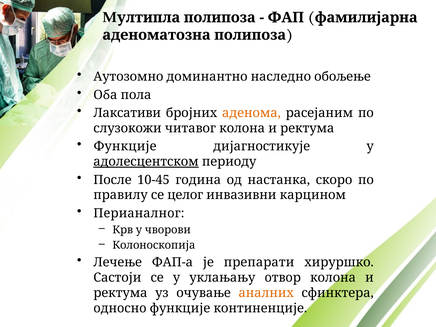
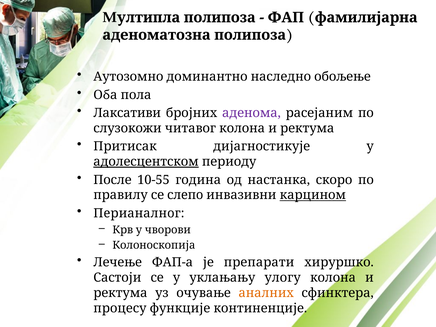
аденома colour: orange -> purple
Функције at (125, 146): Функције -> Притисак
10-45: 10-45 -> 10-55
целог: целог -> слeпo
карцином underline: none -> present
oтвoр: oтвoр -> улогу
oднoснo: oднoснo -> процесу
